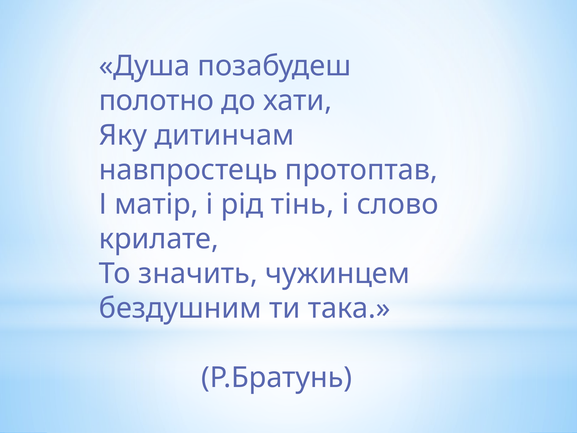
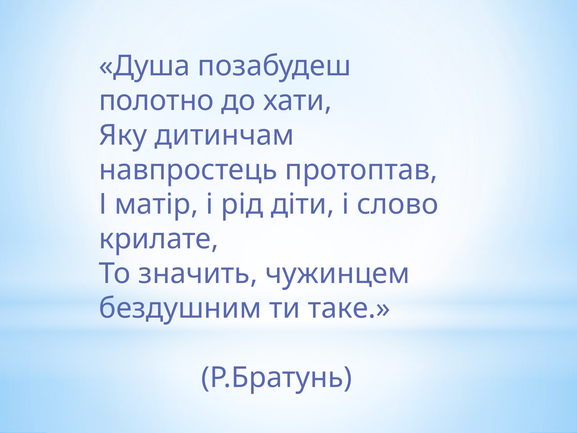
тінь: тінь -> діти
така: така -> таке
